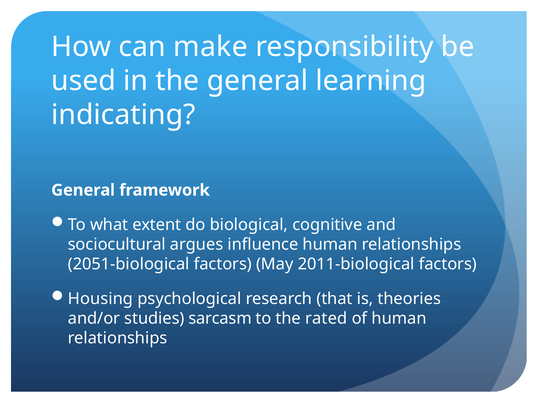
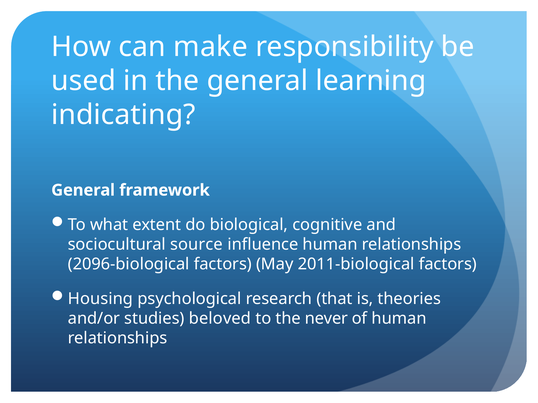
argues: argues -> source
2051-biological: 2051-biological -> 2096-biological
sarcasm: sarcasm -> beloved
rated: rated -> never
